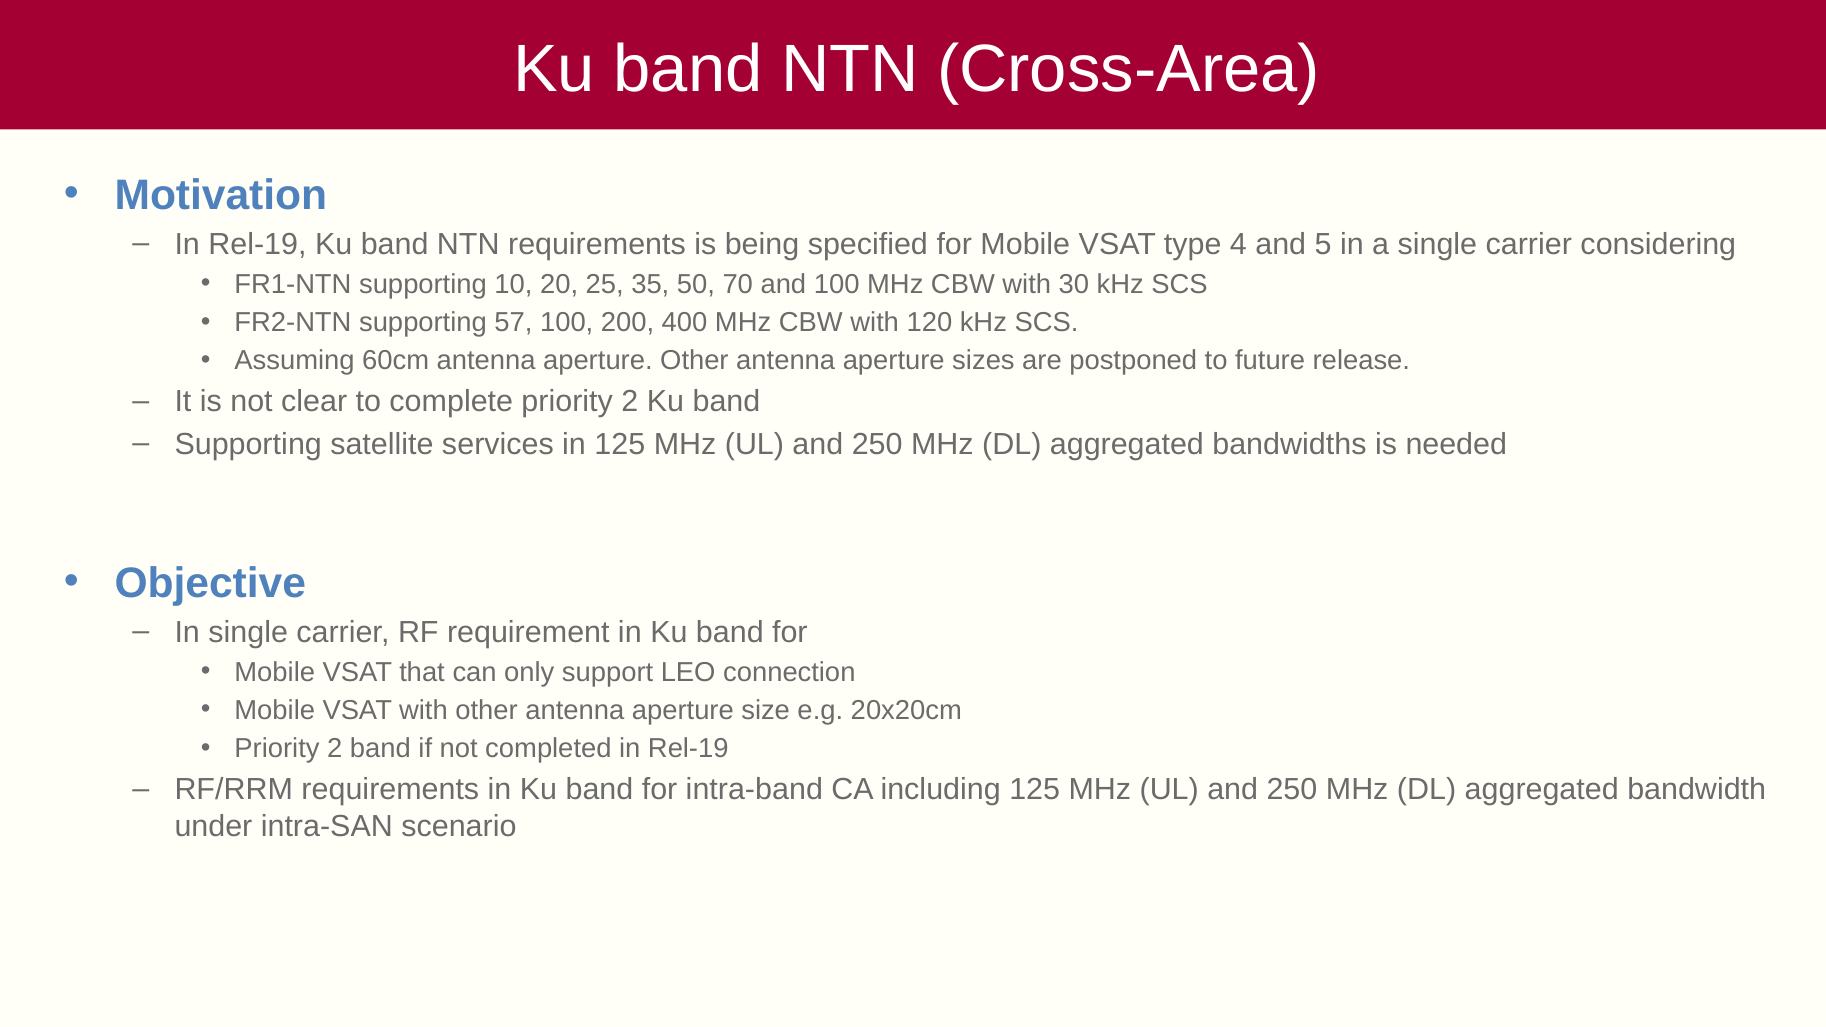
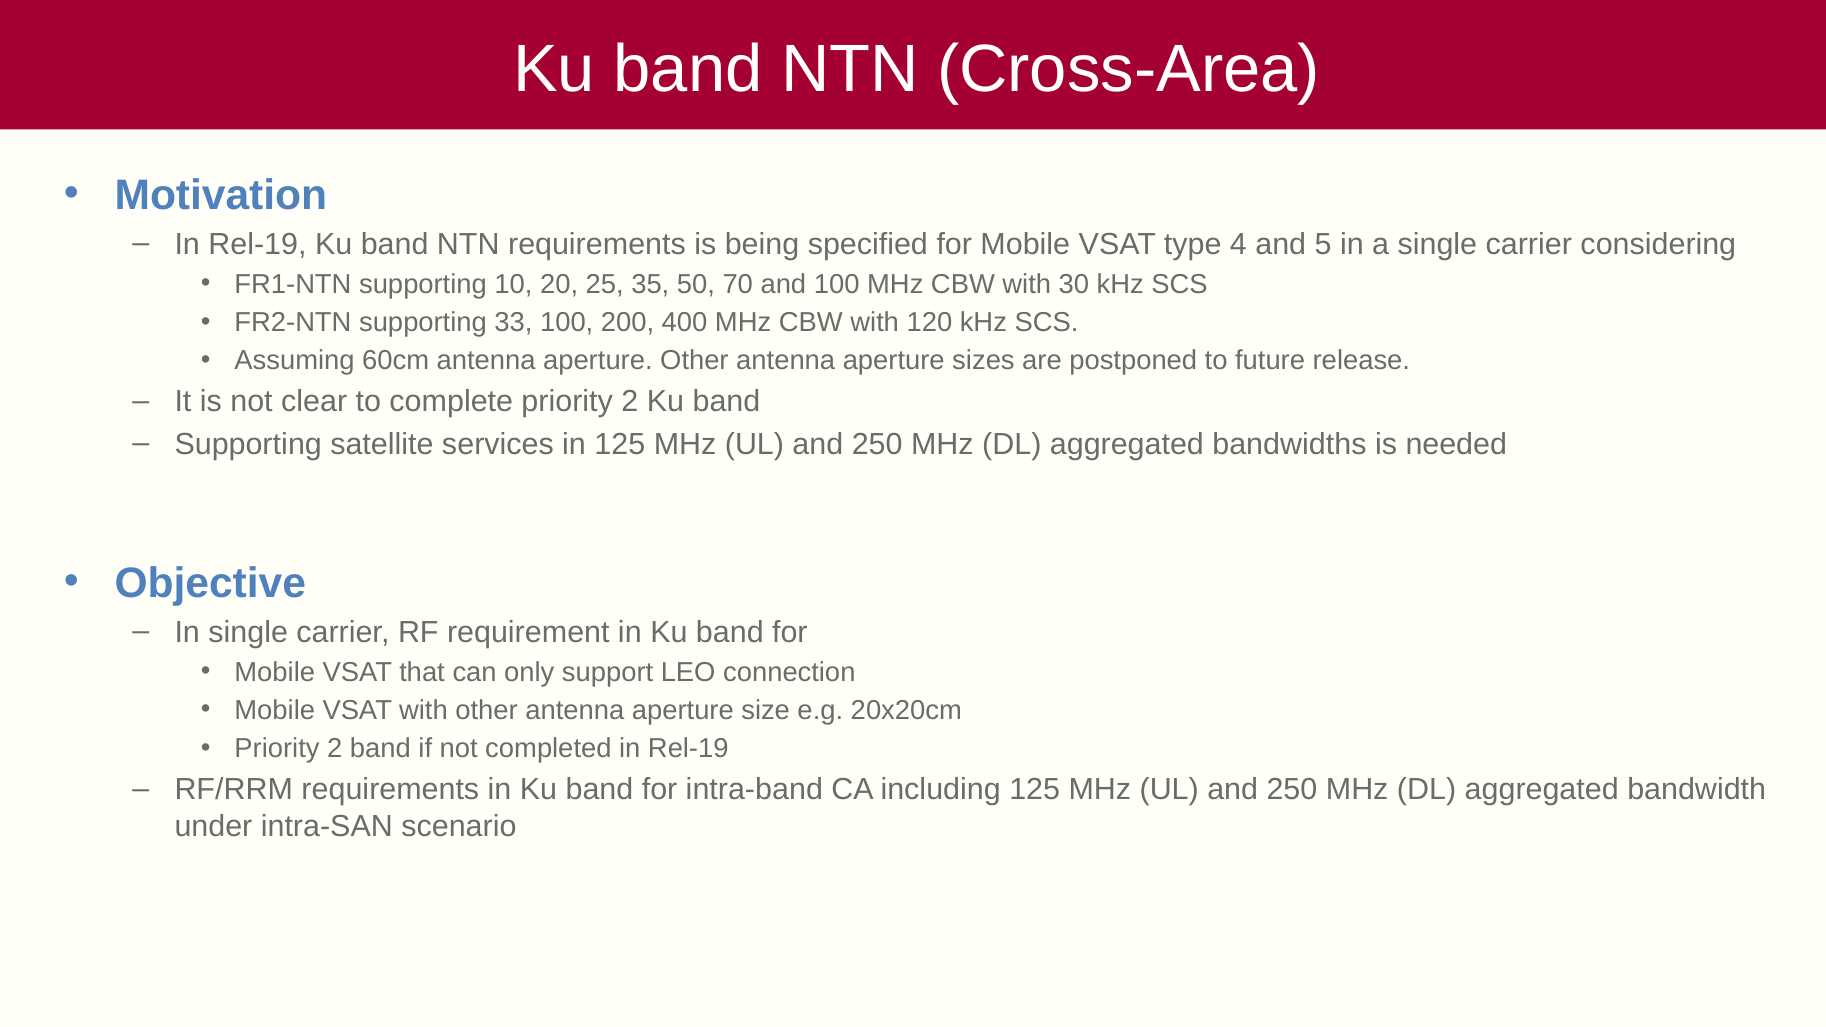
57: 57 -> 33
